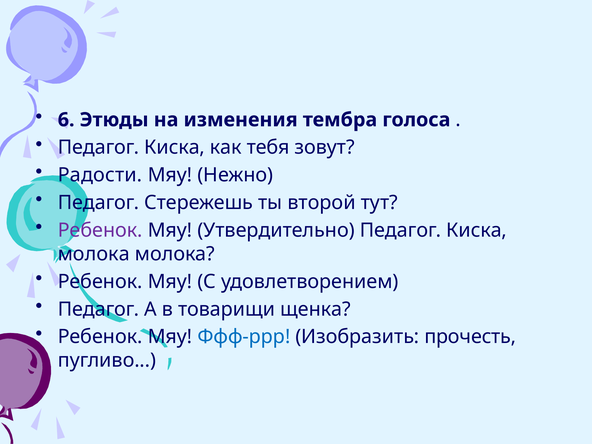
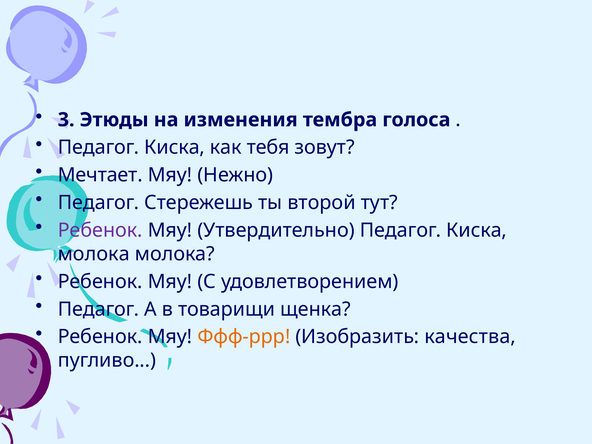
6: 6 -> 3
Радости: Радости -> Мечтает
Ффф-ррр colour: blue -> orange
прочесть: прочесть -> качества
